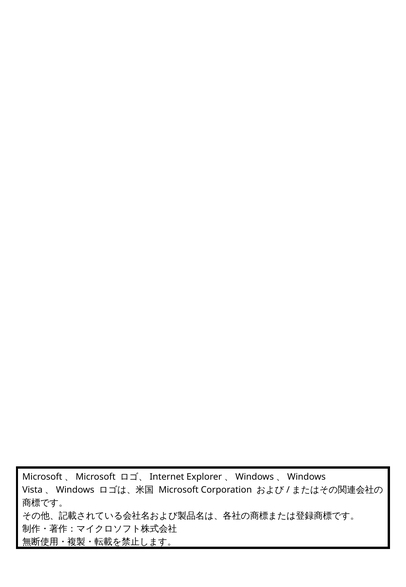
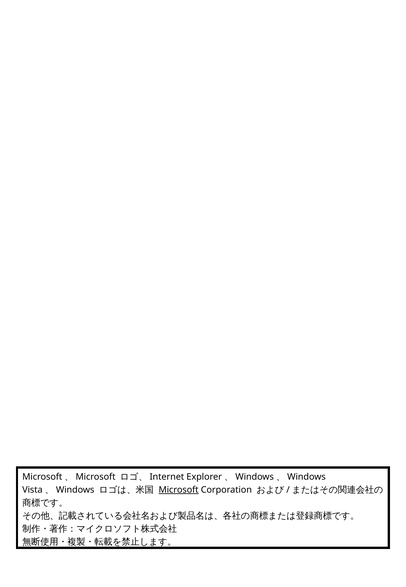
Microsoft underline: none -> present
